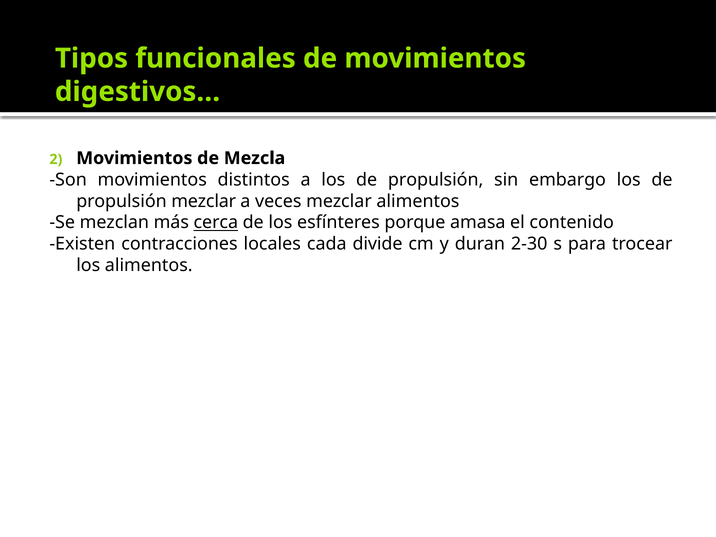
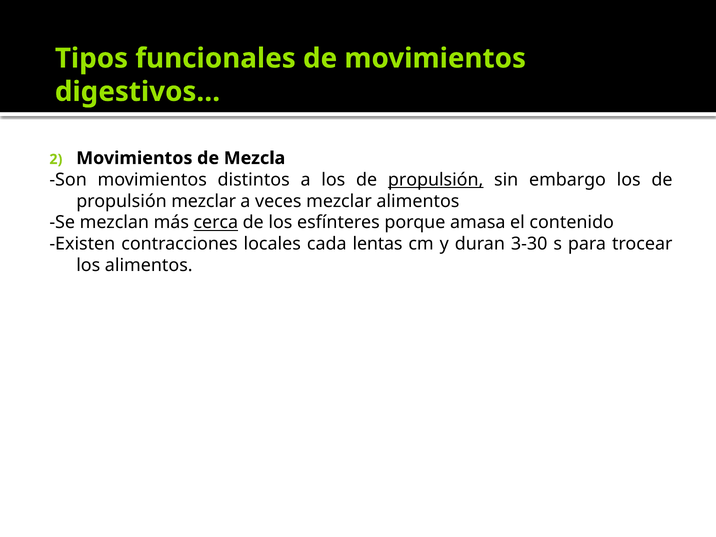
propulsión at (436, 180) underline: none -> present
divide: divide -> lentas
2-30: 2-30 -> 3-30
